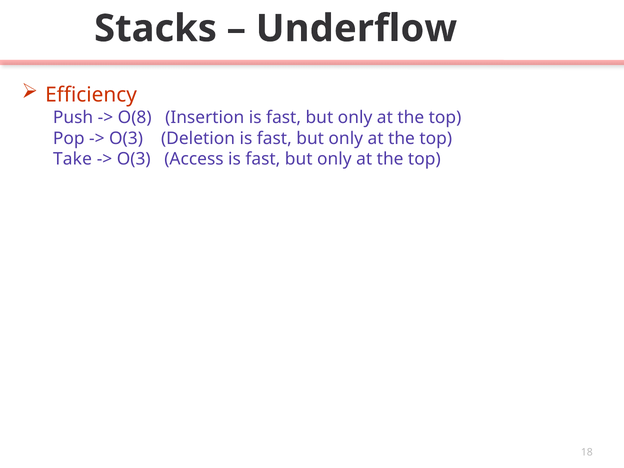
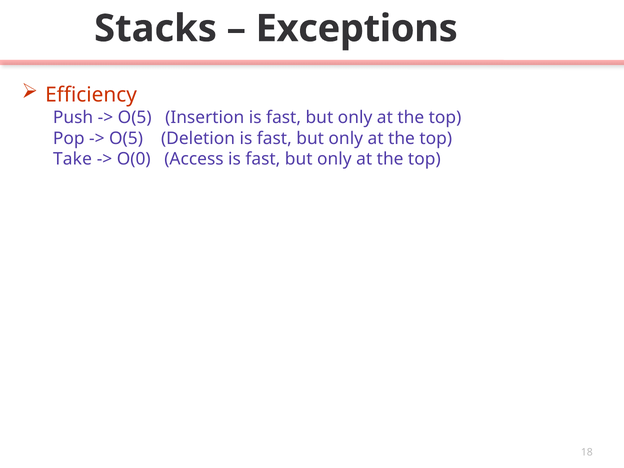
Underflow: Underflow -> Exceptions
O(8 at (135, 118): O(8 -> O(5
O(3 at (126, 138): O(3 -> O(5
O(3 at (134, 159): O(3 -> O(0
